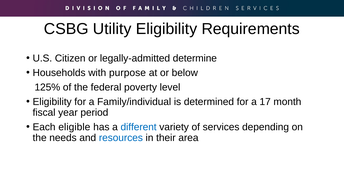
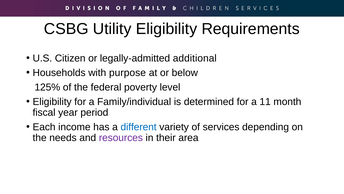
determine: determine -> additional
17: 17 -> 11
eligible: eligible -> income
resources colour: blue -> purple
